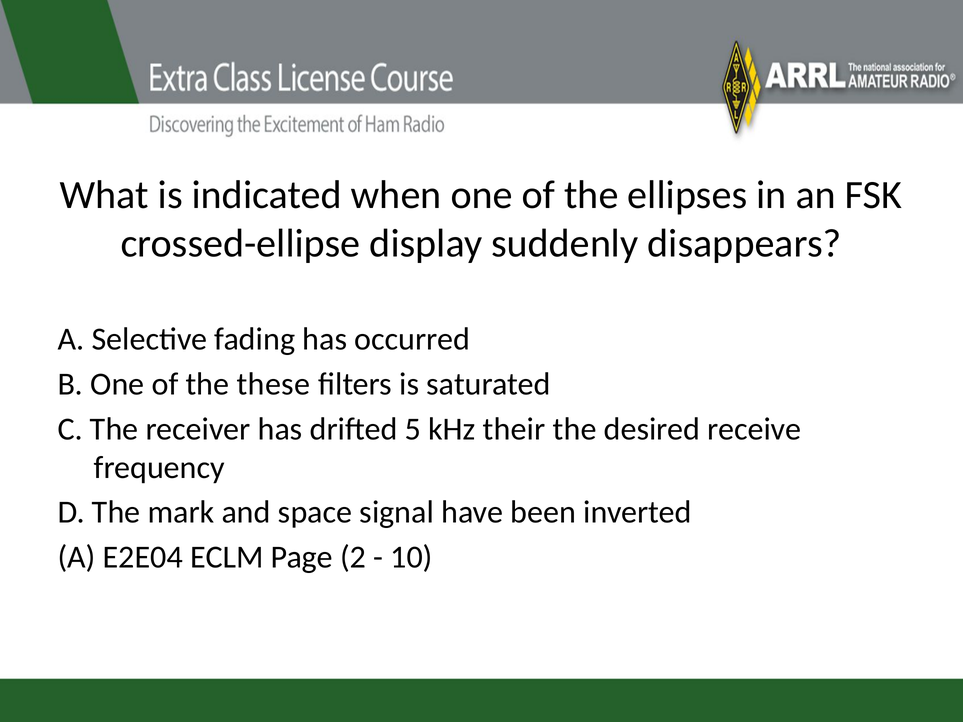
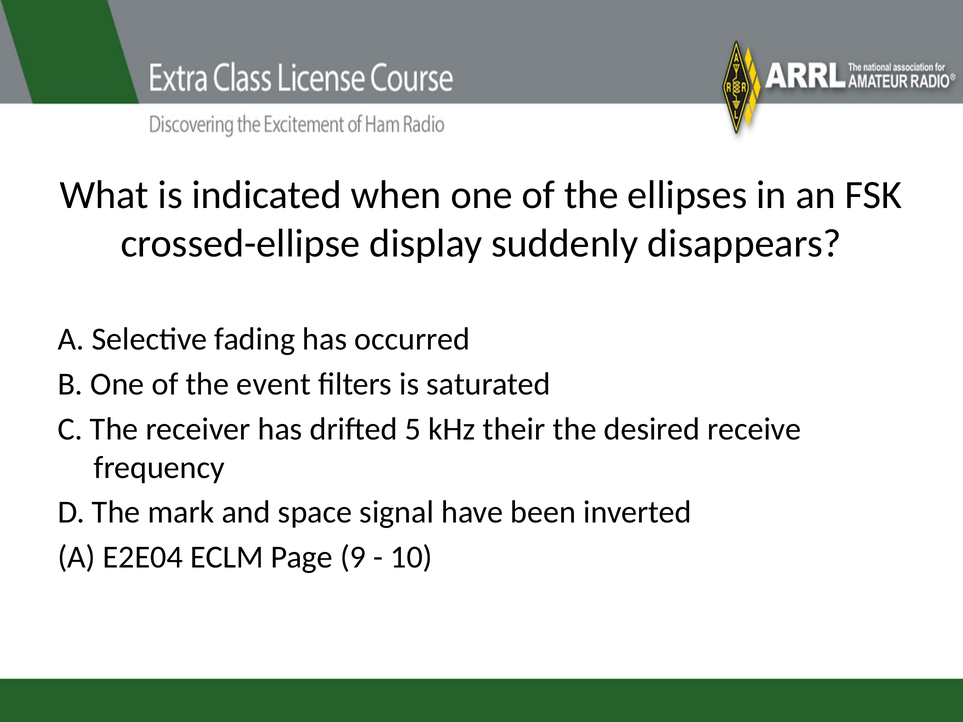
these: these -> event
2: 2 -> 9
